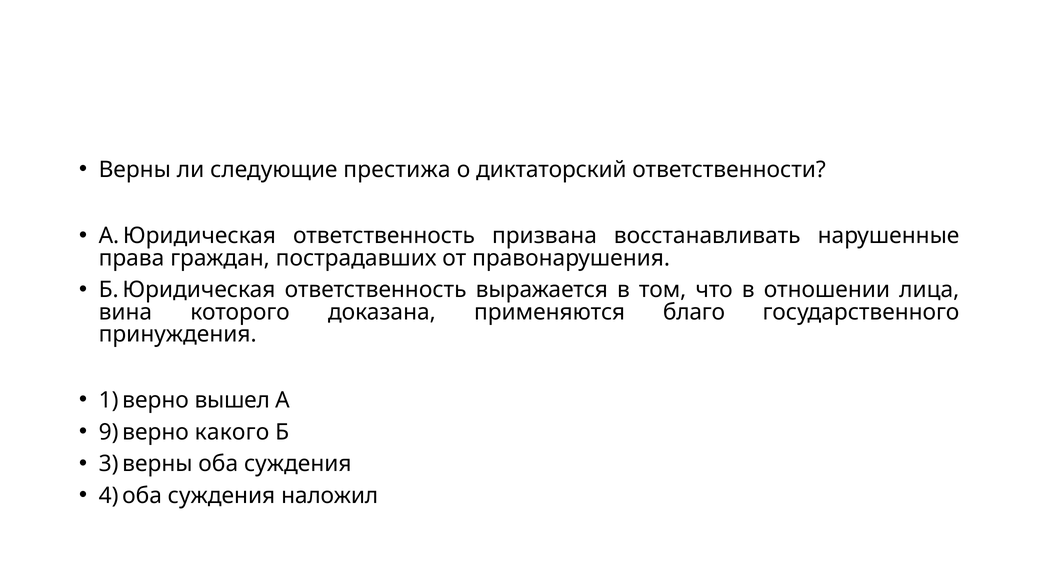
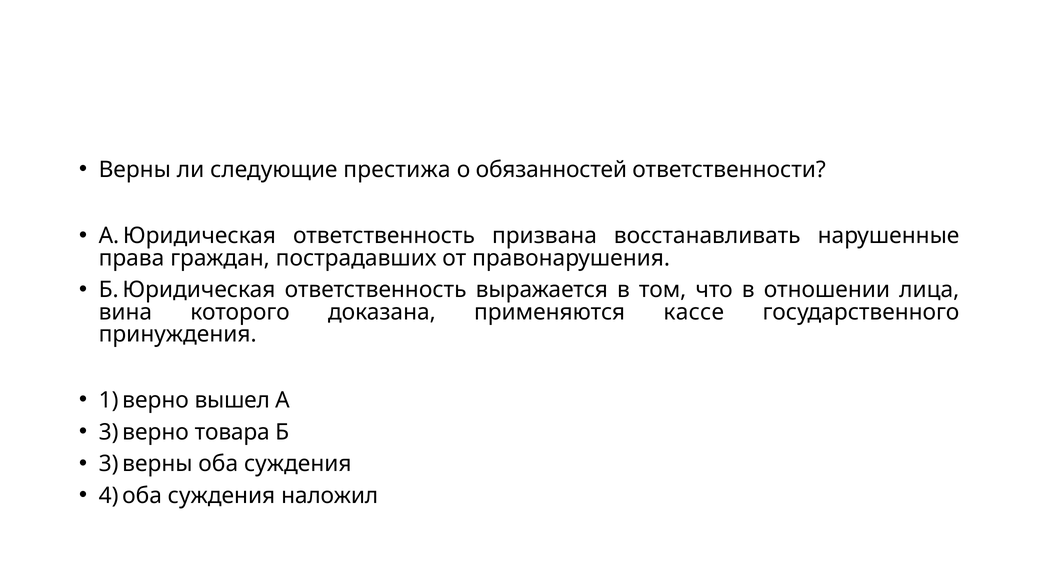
диктаторский: диктаторский -> обязанностей
благо: благо -> кассе
9 at (109, 432): 9 -> 3
какого: какого -> товара
